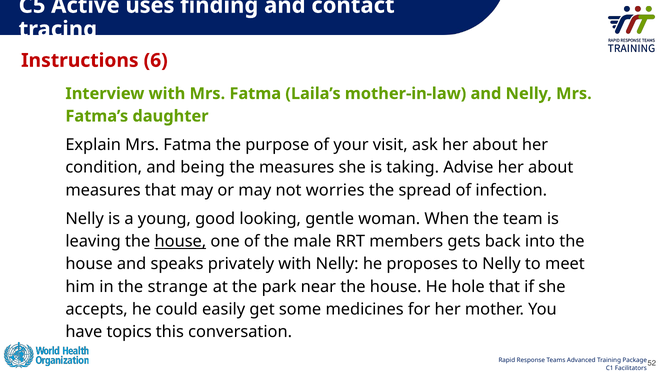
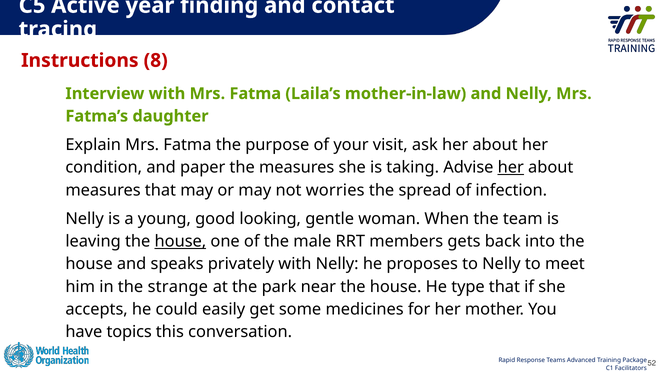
uses: uses -> year
6: 6 -> 8
being: being -> paper
her at (511, 168) underline: none -> present
hole: hole -> type
